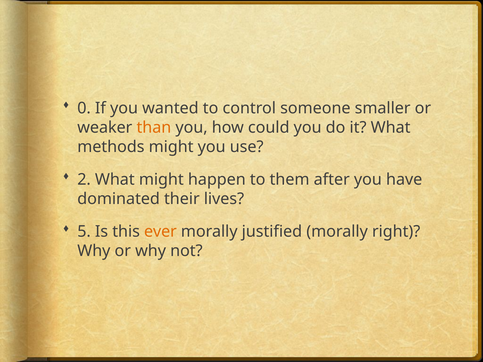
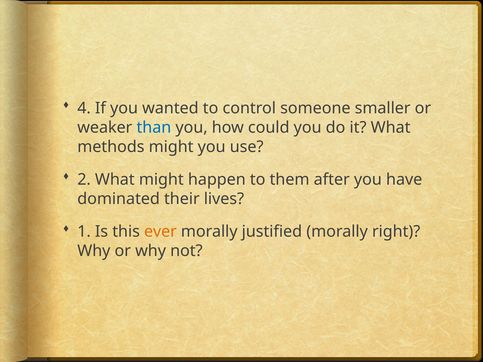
0: 0 -> 4
than colour: orange -> blue
5: 5 -> 1
